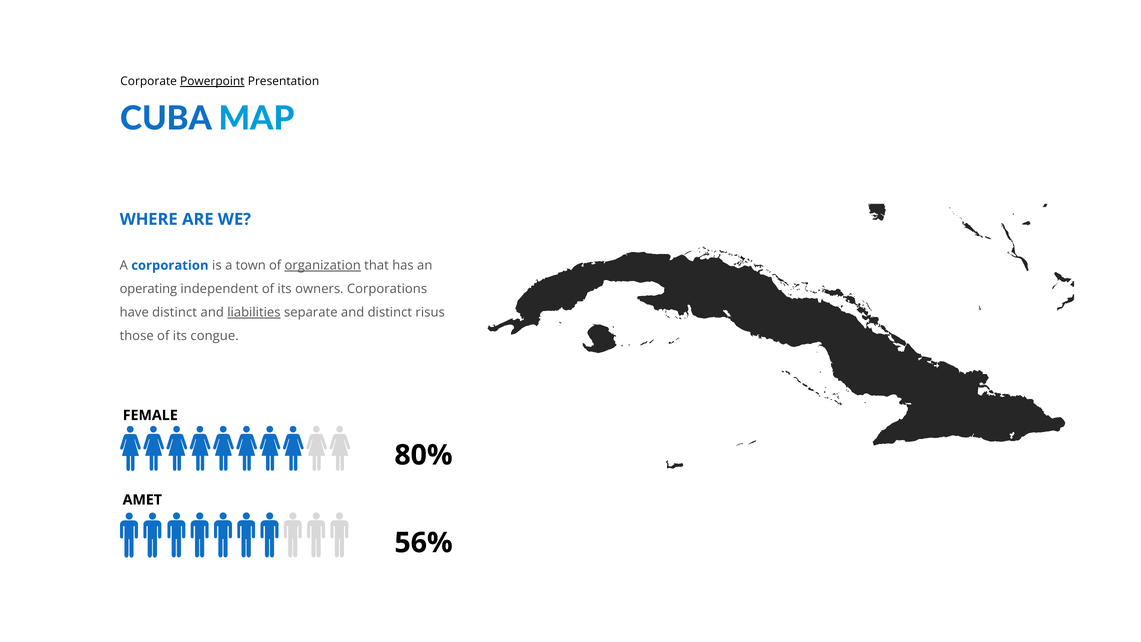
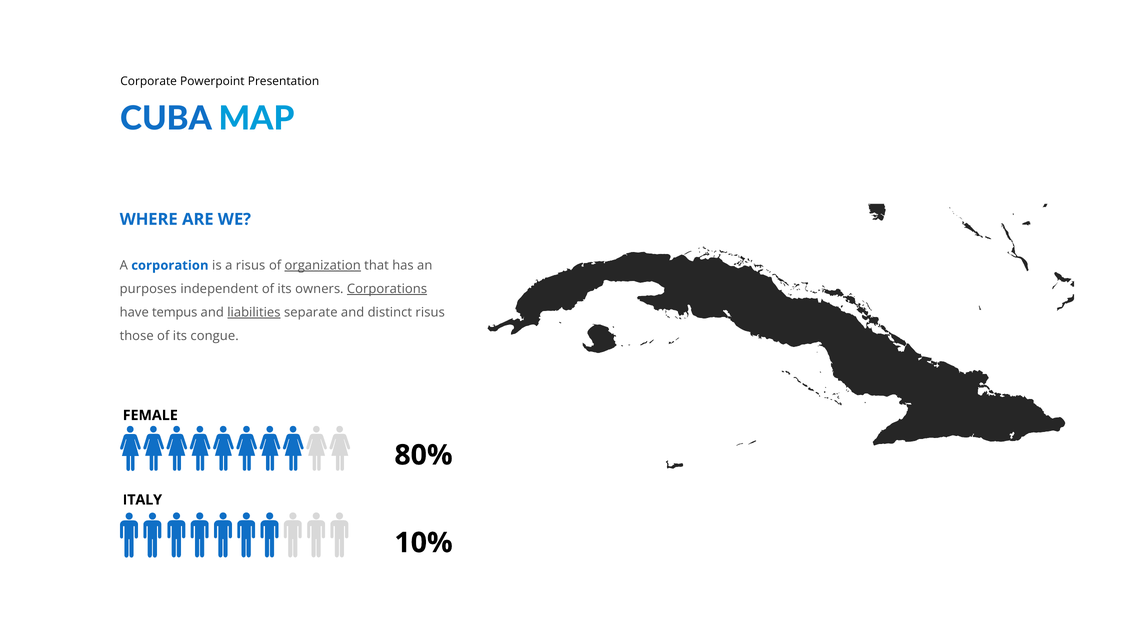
Powerpoint underline: present -> none
a town: town -> risus
operating: operating -> purposes
Corporations underline: none -> present
have distinct: distinct -> tempus
AMET: AMET -> ITALY
56%: 56% -> 10%
